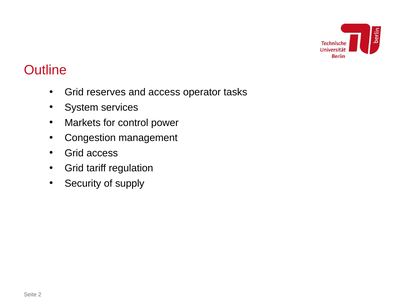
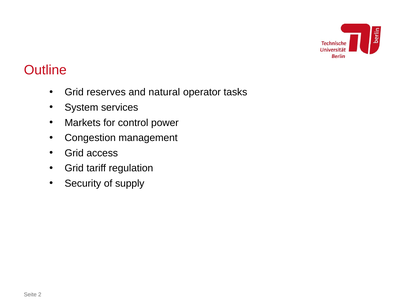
and access: access -> natural
